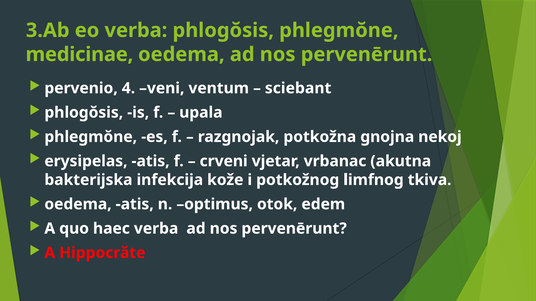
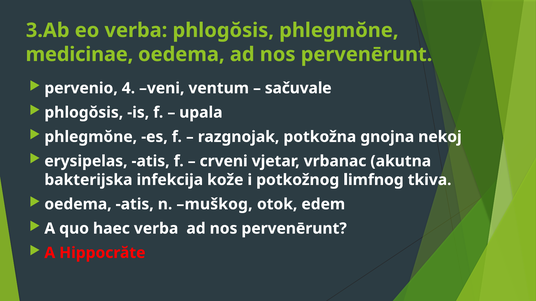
sciebant: sciebant -> sačuvale
optimus: optimus -> muškog
